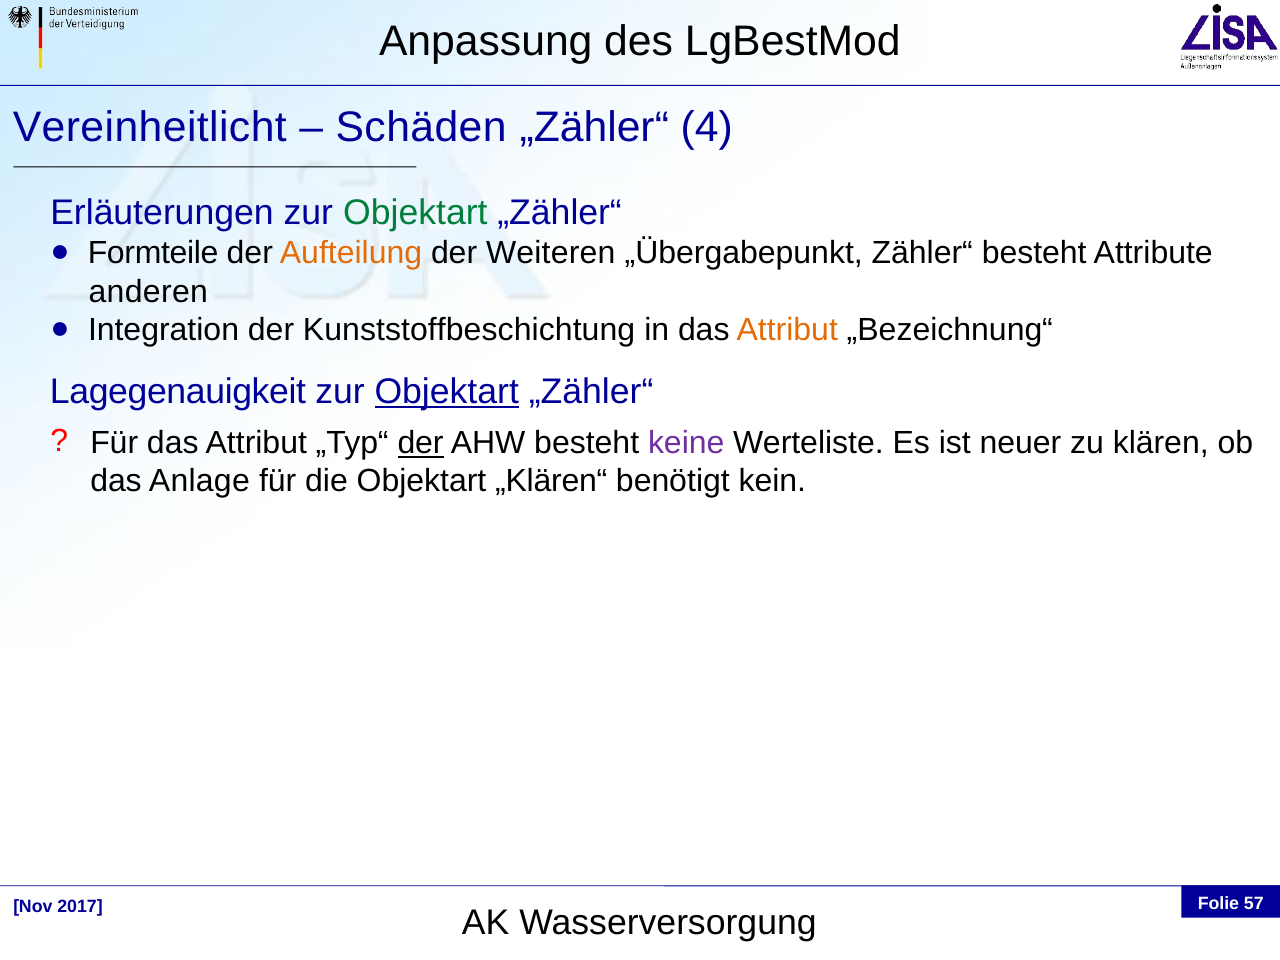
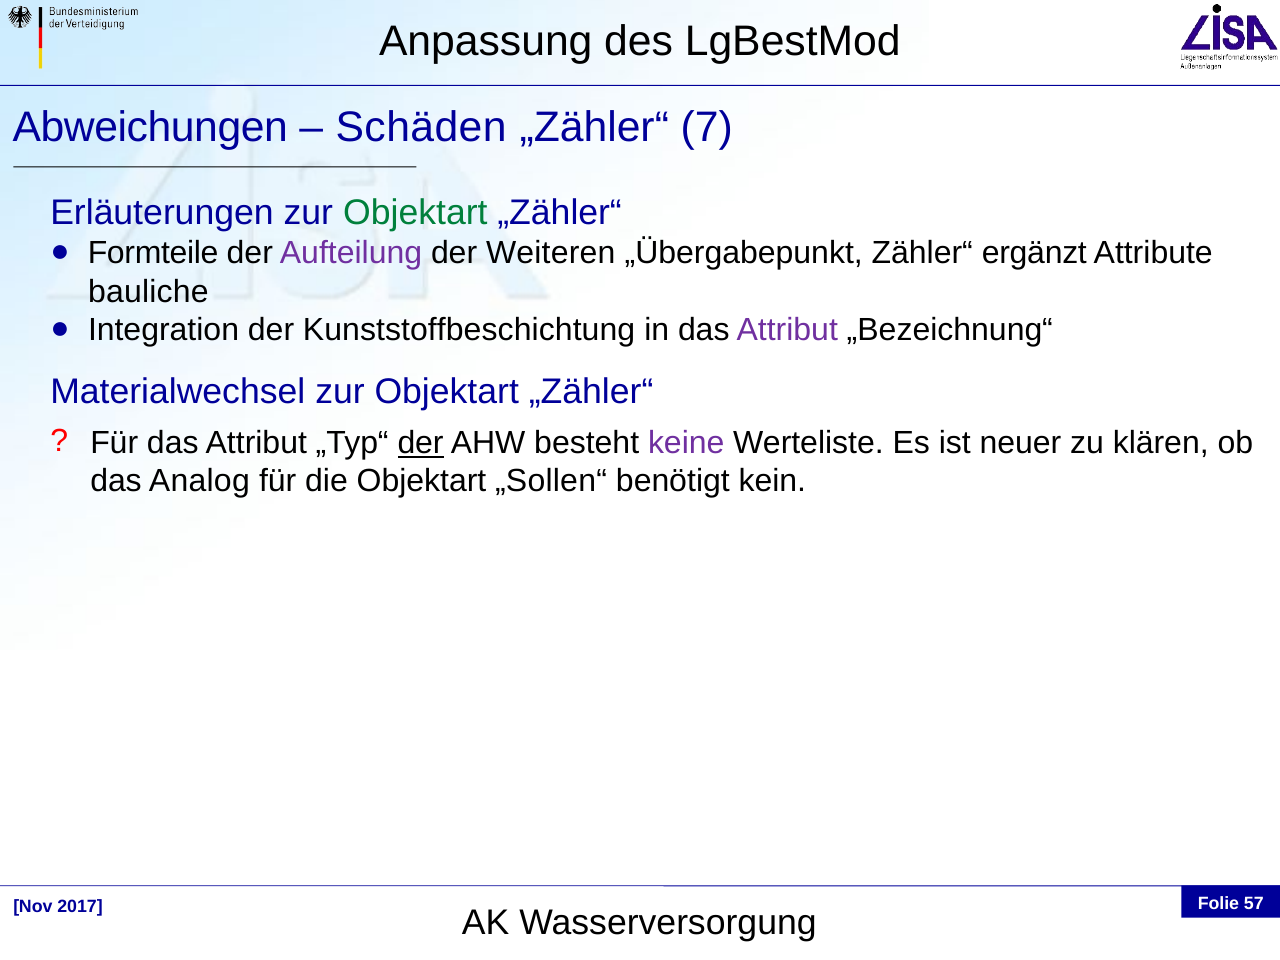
Vereinheitlicht: Vereinheitlicht -> Abweichungen
4: 4 -> 7
Aufteilung colour: orange -> purple
Zähler“ besteht: besteht -> ergänzt
anderen: anderen -> bauliche
Attribut at (787, 330) colour: orange -> purple
Lagegenauigkeit: Lagegenauigkeit -> Materialwechsel
Objektart at (447, 392) underline: present -> none
Anlage: Anlage -> Analog
„Klären“: „Klären“ -> „Sollen“
